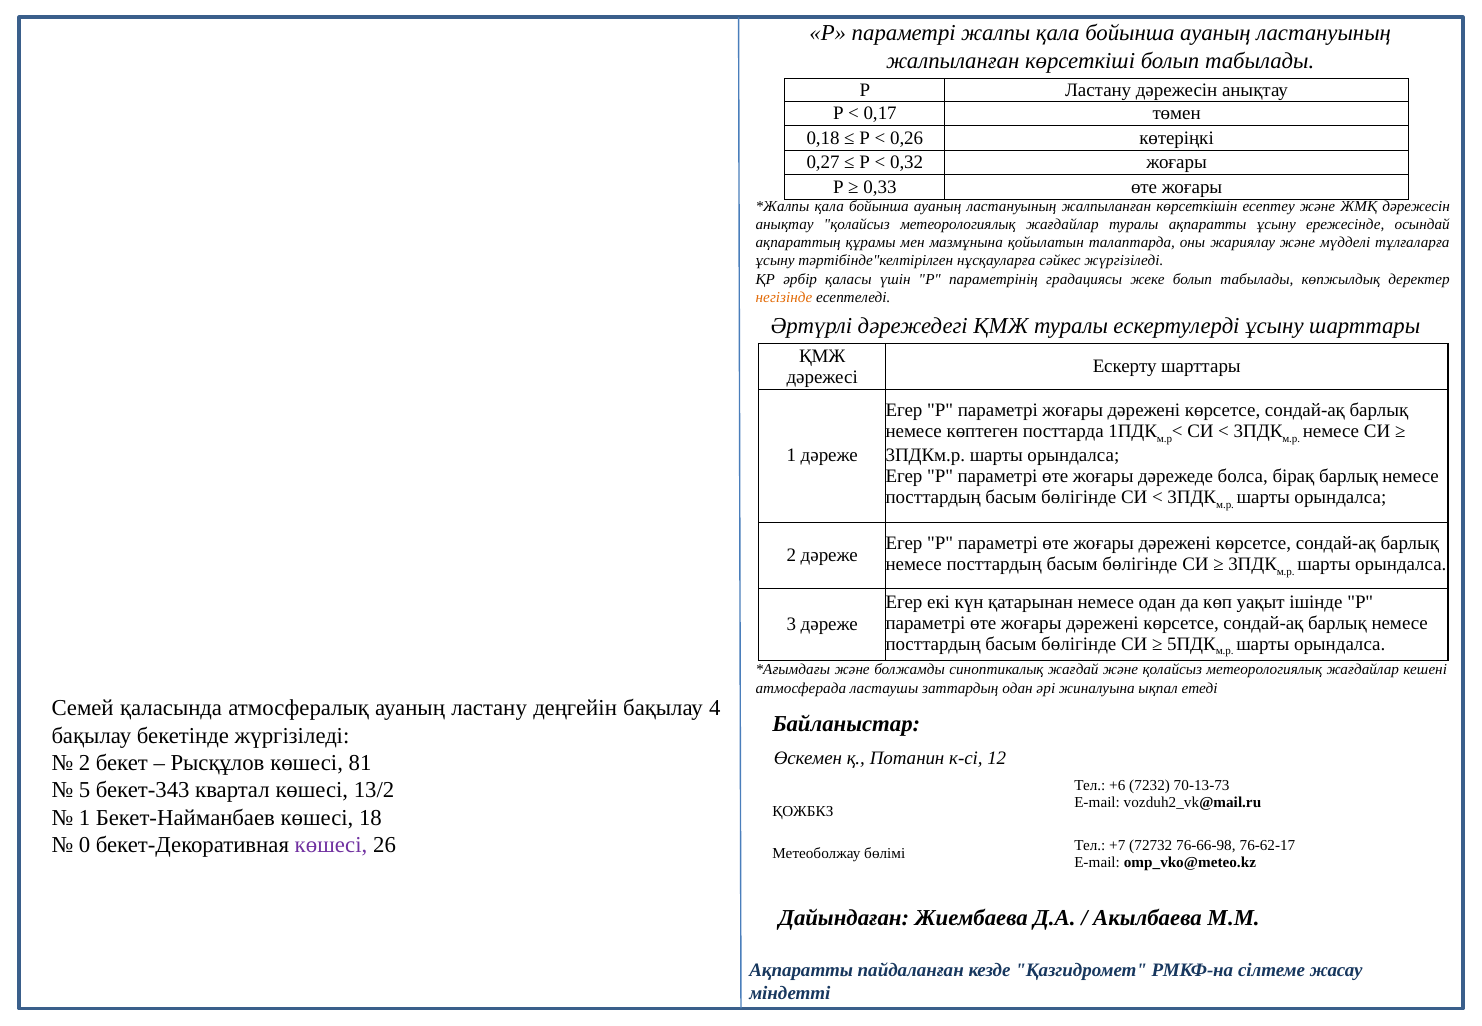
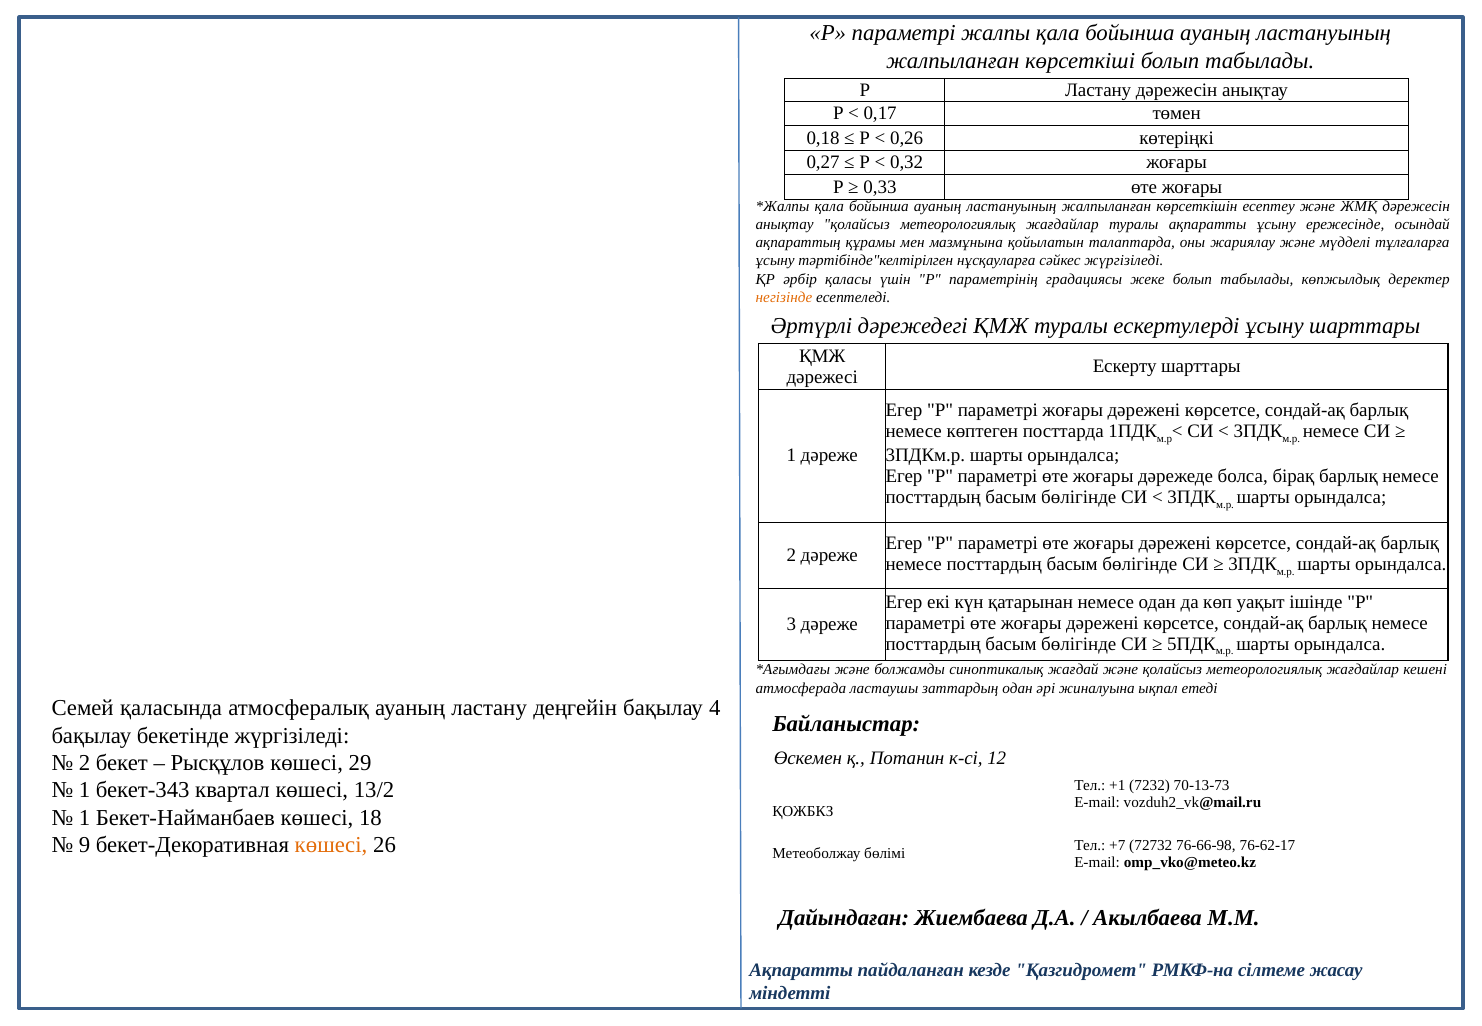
81: 81 -> 29
+6: +6 -> +1
5 at (85, 790): 5 -> 1
0: 0 -> 9
көшесі at (331, 845) colour: purple -> orange
